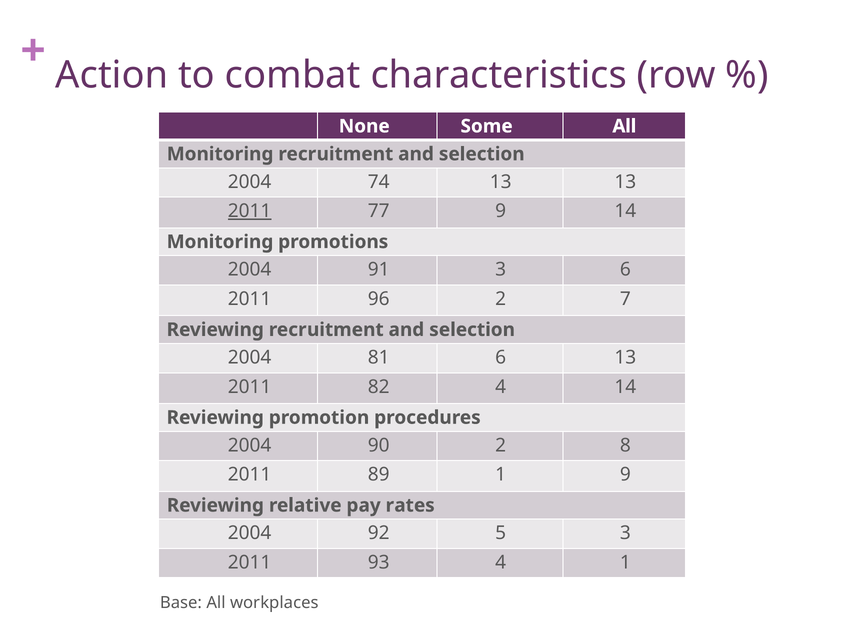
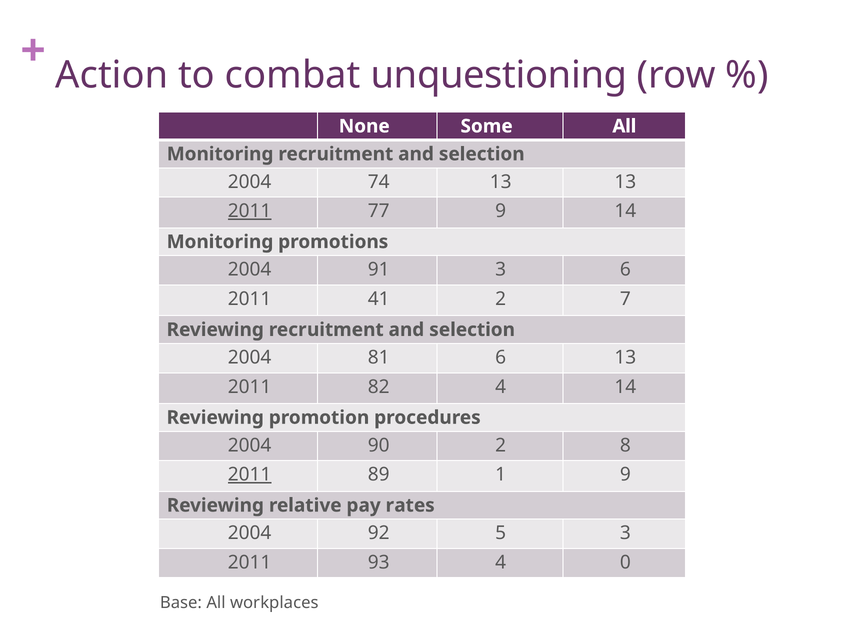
characteristics: characteristics -> unquestioning
96: 96 -> 41
2011 at (250, 475) underline: none -> present
4 1: 1 -> 0
